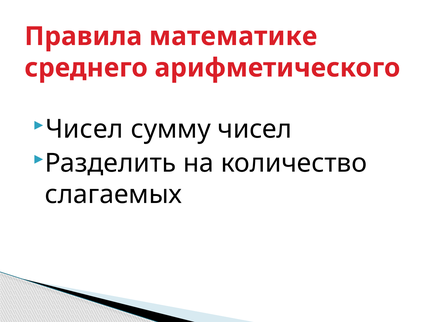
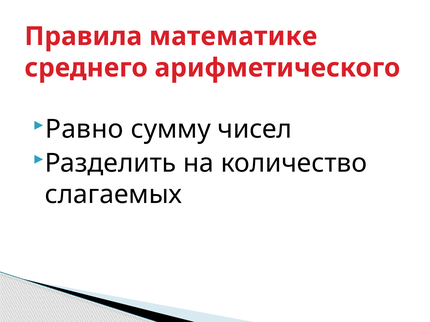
Чисел at (84, 129): Чисел -> Равно
